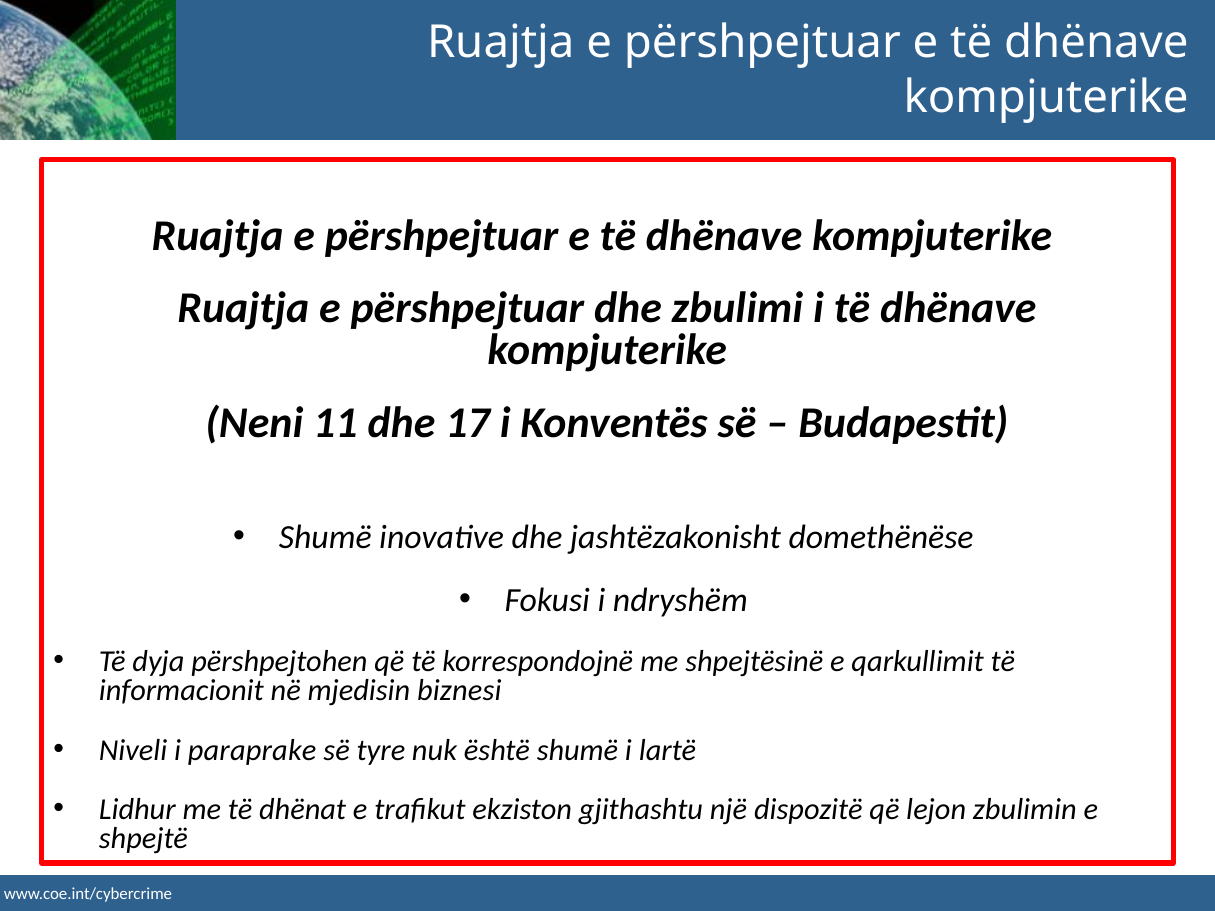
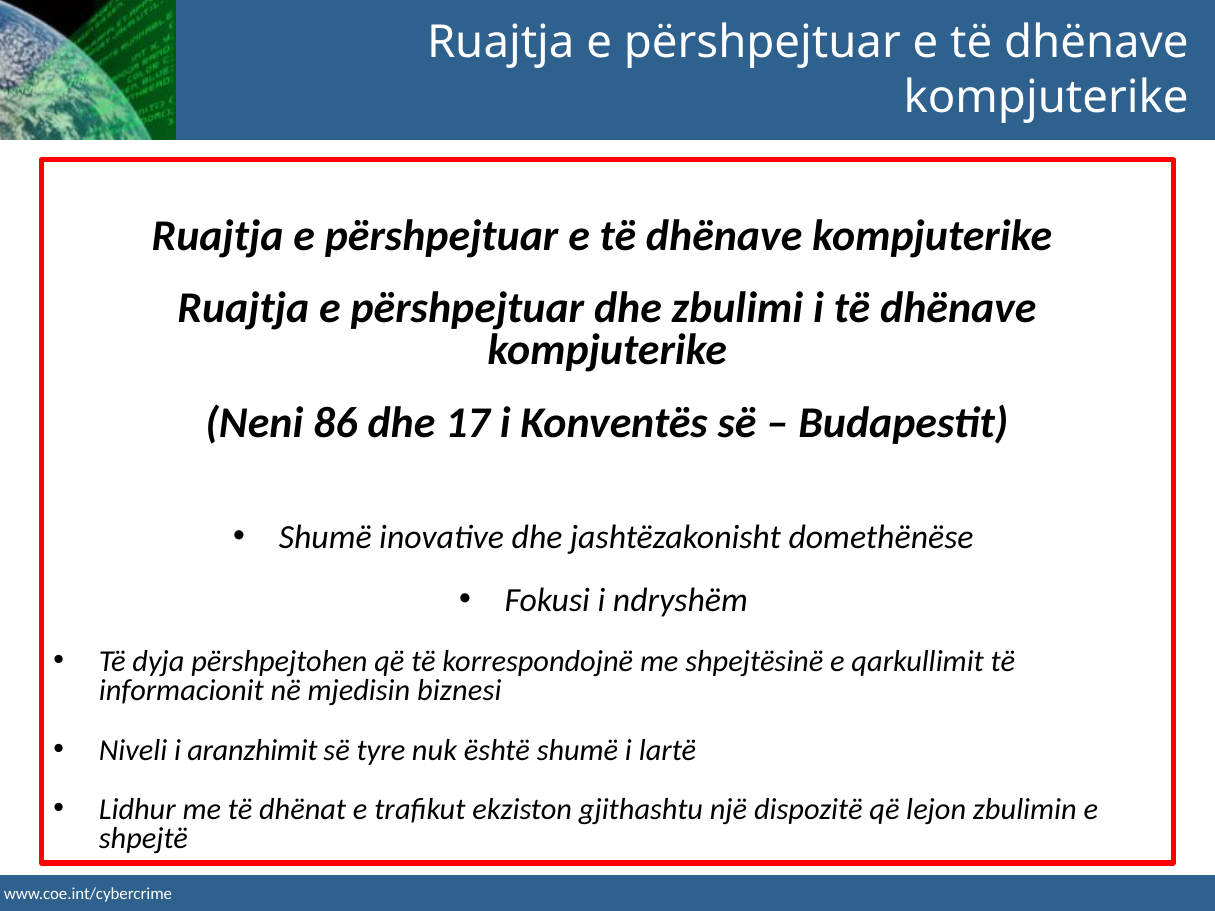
11: 11 -> 86
paraprake: paraprake -> aranzhimit
